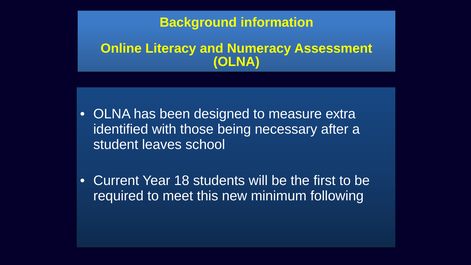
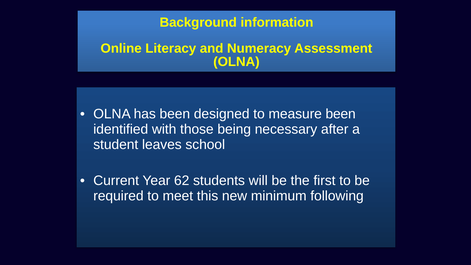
measure extra: extra -> been
18: 18 -> 62
